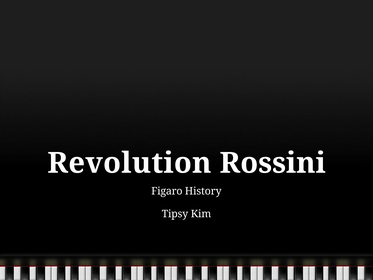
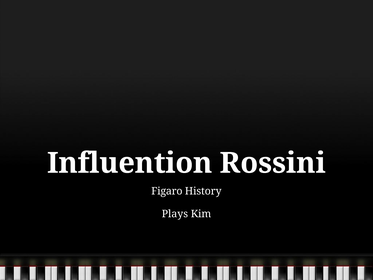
Revolution: Revolution -> Influention
Tipsy: Tipsy -> Plays
